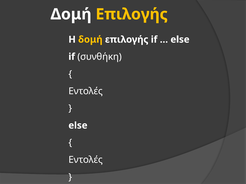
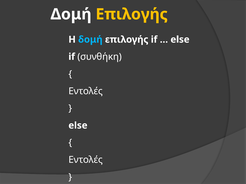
δομή at (90, 40) colour: yellow -> light blue
